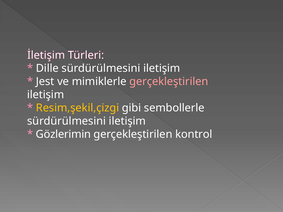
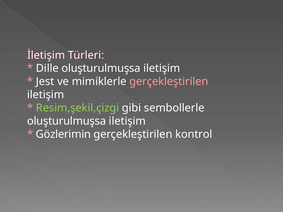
Dille sürdürülmesini: sürdürülmesini -> oluşturulmuşsa
Resim,şekil,çizgi colour: yellow -> light green
sürdürülmesini at (67, 121): sürdürülmesini -> oluşturulmuşsa
